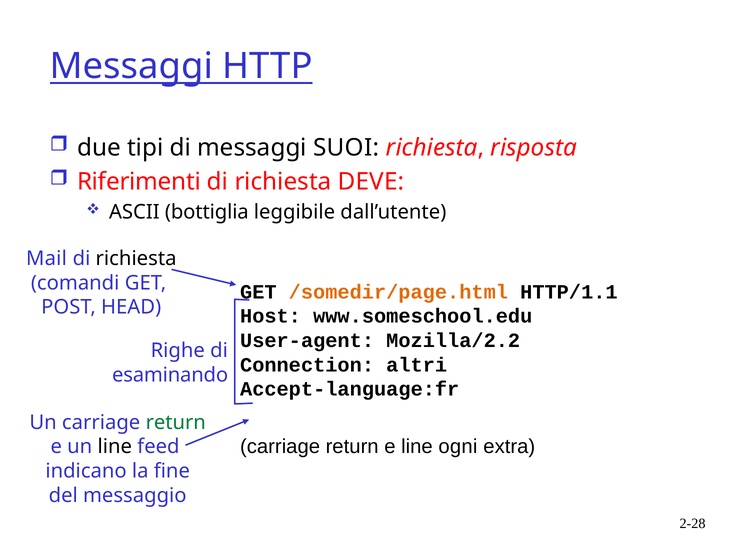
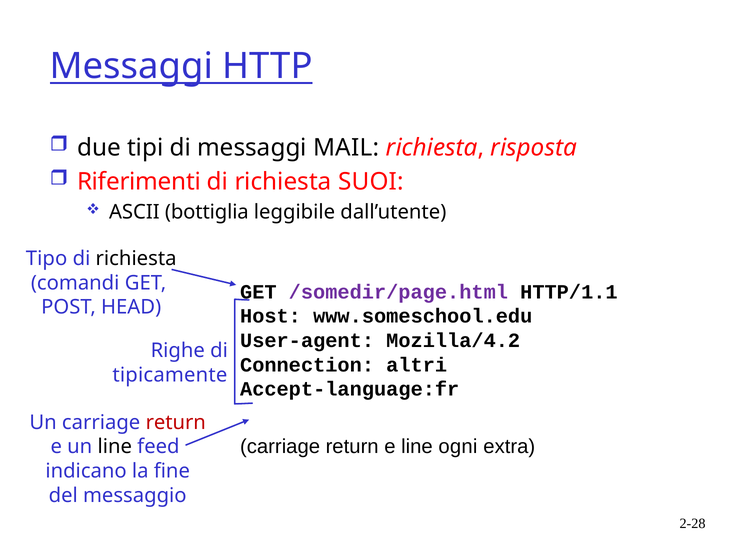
SUOI: SUOI -> MAIL
DEVE: DEVE -> SUOI
Mail: Mail -> Tipo
/somedir/page.html colour: orange -> purple
Mozilla/2.2: Mozilla/2.2 -> Mozilla/4.2
esaminando: esaminando -> tipicamente
return at (176, 422) colour: green -> red
